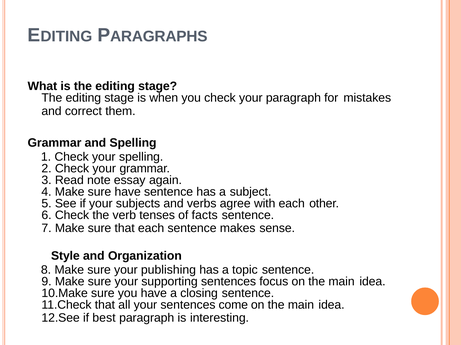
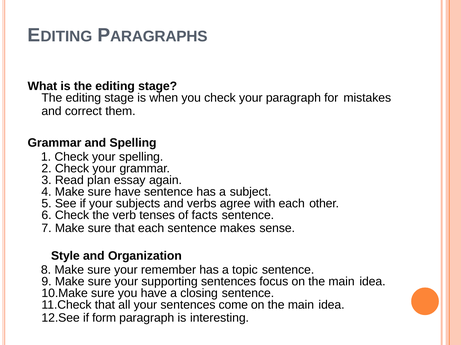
note: note -> plan
publishing: publishing -> remember
best: best -> form
